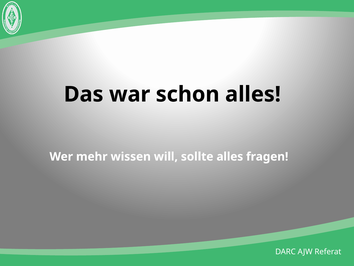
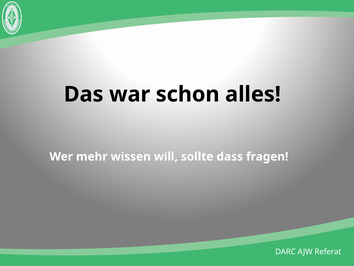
sollte alles: alles -> dass
